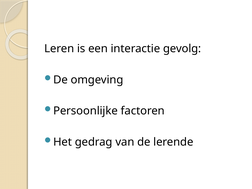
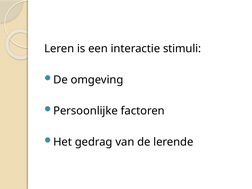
gevolg: gevolg -> stimuli
